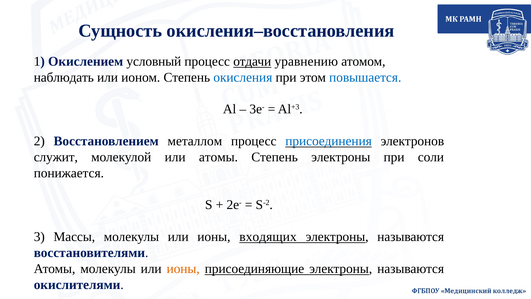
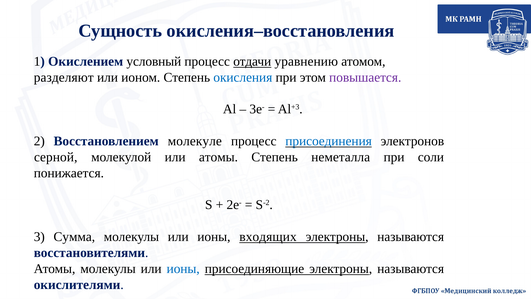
наблюдать: наблюдать -> разделяют
повышается colour: blue -> purple
металлом: металлом -> молекуле
служит: служит -> серной
Степень электроны: электроны -> неметалла
Массы: Массы -> Сумма
ионы at (183, 268) colour: orange -> blue
